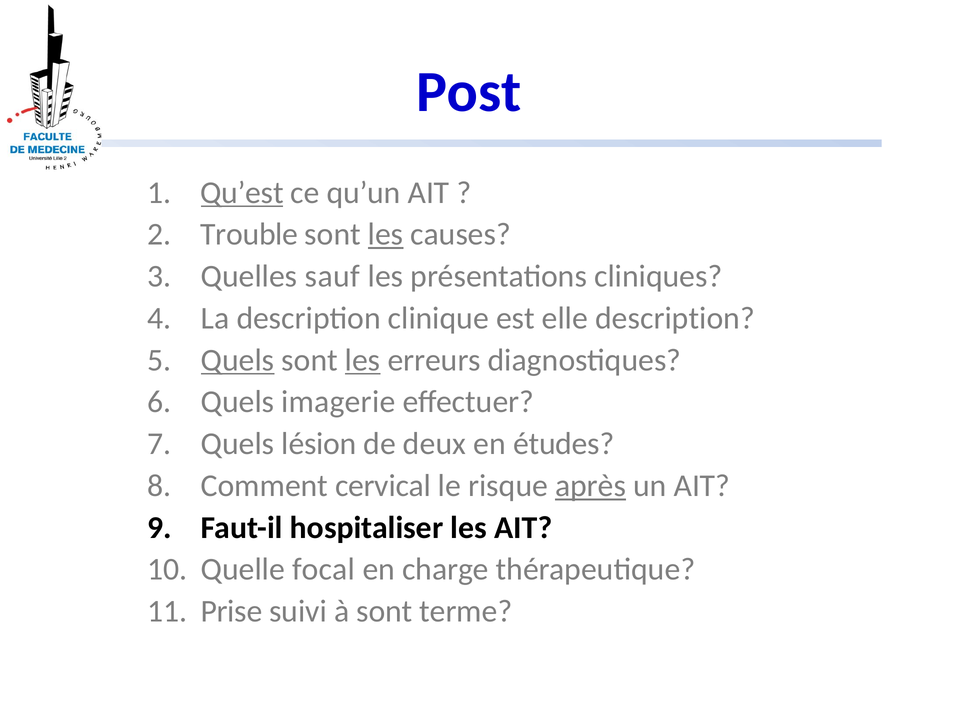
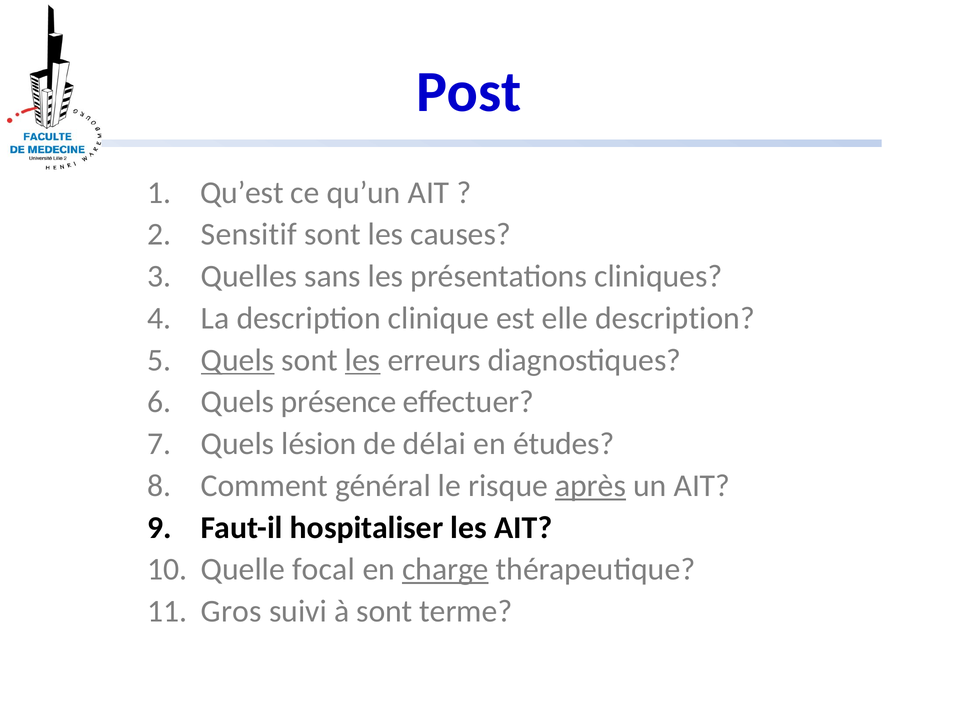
Qu’est underline: present -> none
Trouble: Trouble -> Sensitif
les at (386, 235) underline: present -> none
sauf: sauf -> sans
imagerie: imagerie -> présence
deux: deux -> délai
cervical: cervical -> général
charge underline: none -> present
Prise: Prise -> Gros
